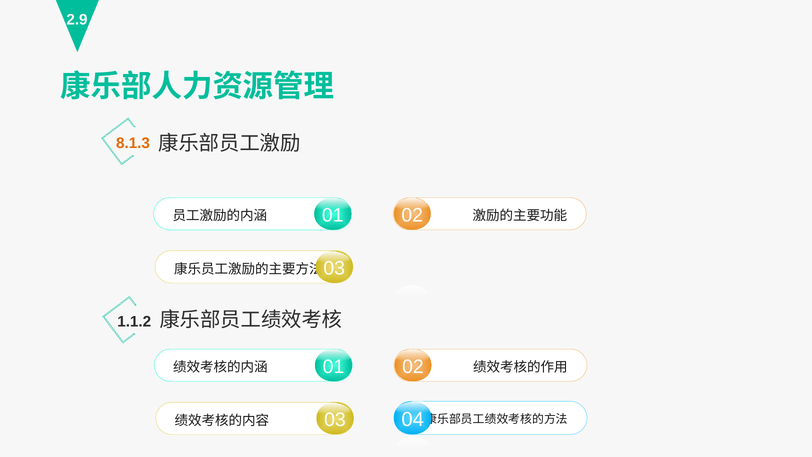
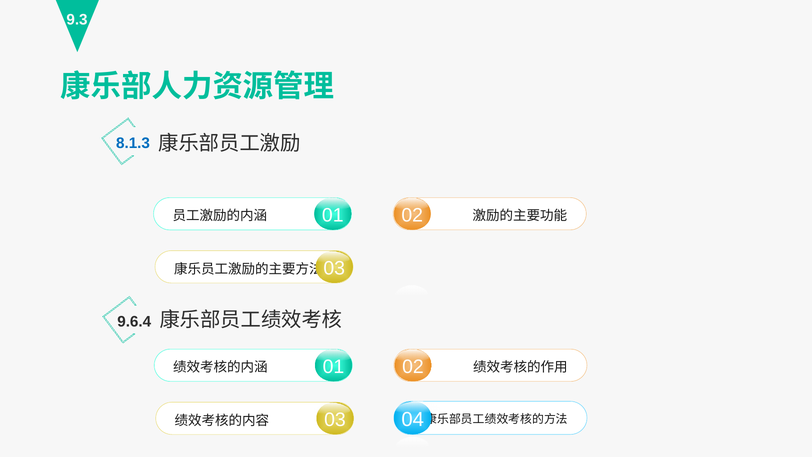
2.9: 2.9 -> 9.3
8.1.3 colour: orange -> blue
1.1.2: 1.1.2 -> 9.6.4
